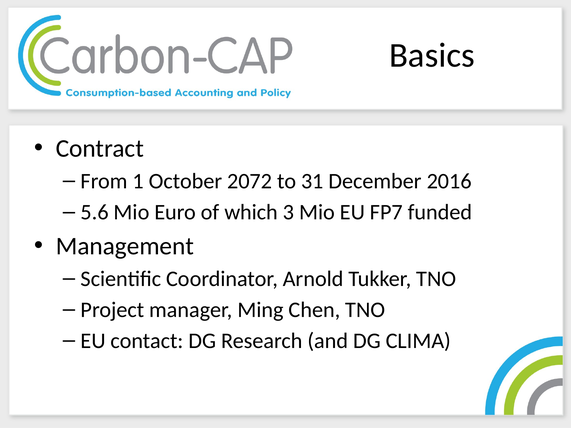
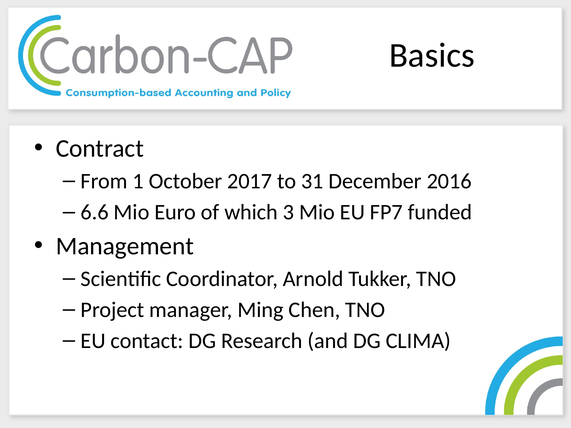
2072: 2072 -> 2017
5.6: 5.6 -> 6.6
